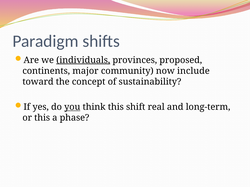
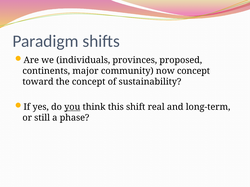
individuals underline: present -> none
now include: include -> concept
or this: this -> still
